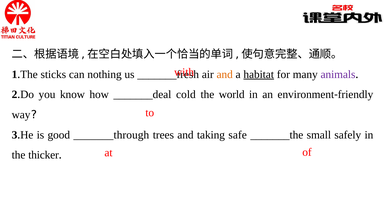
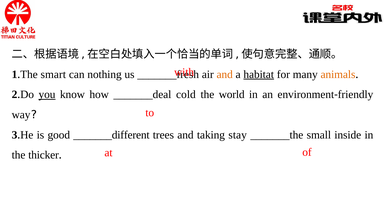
sticks: sticks -> smart
animals colour: purple -> orange
you underline: none -> present
_______through: _______through -> _______different
safe: safe -> stay
safely: safely -> inside
